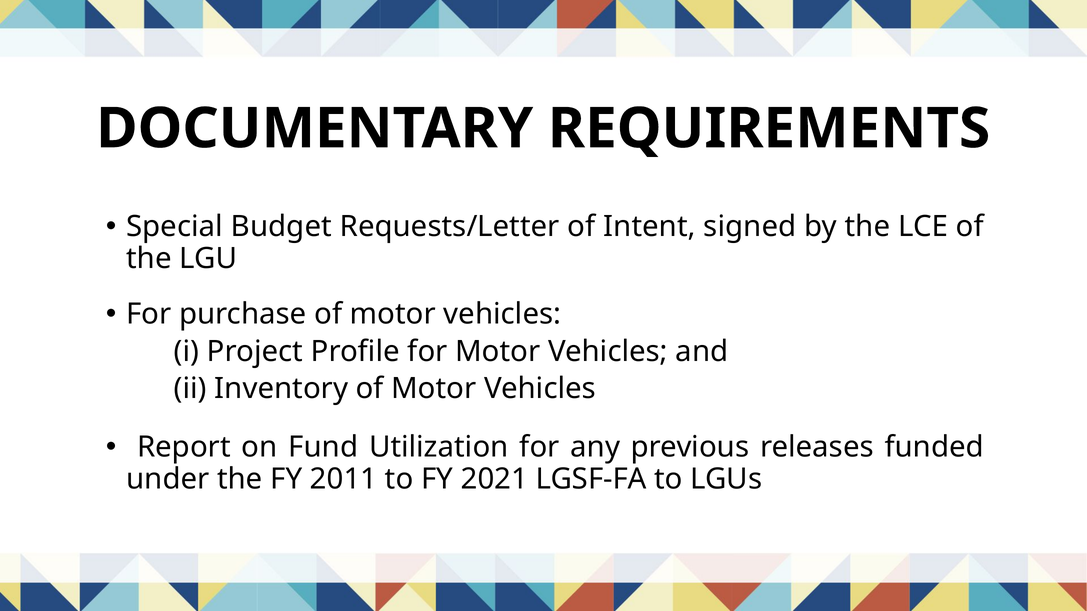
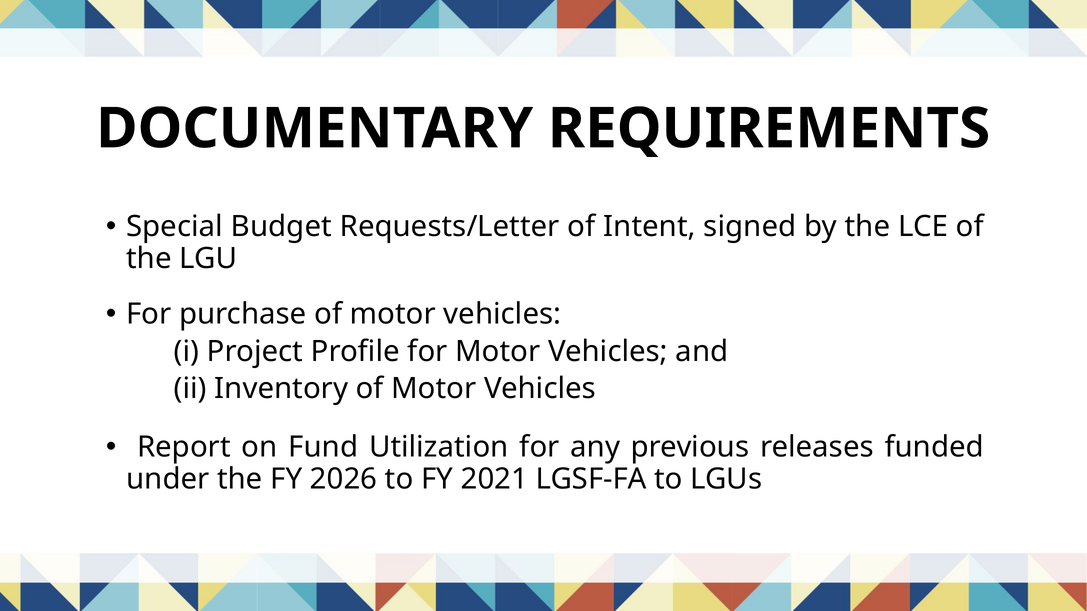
2011: 2011 -> 2026
